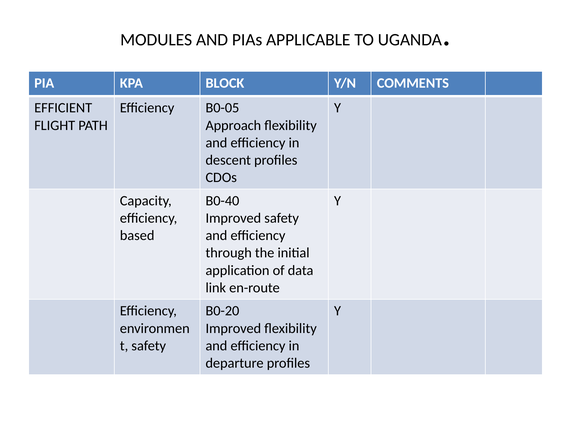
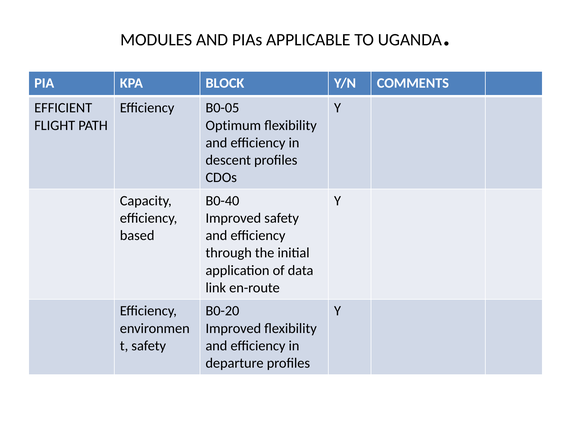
Approach: Approach -> Optimum
